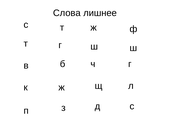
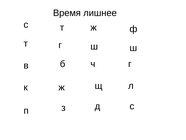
Слова: Слова -> Время
